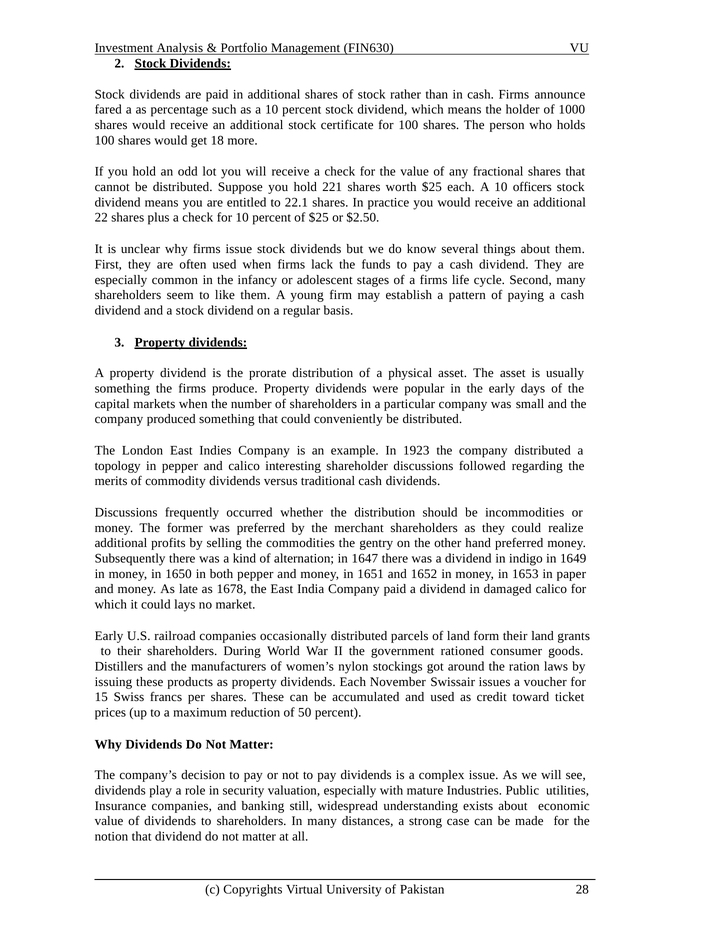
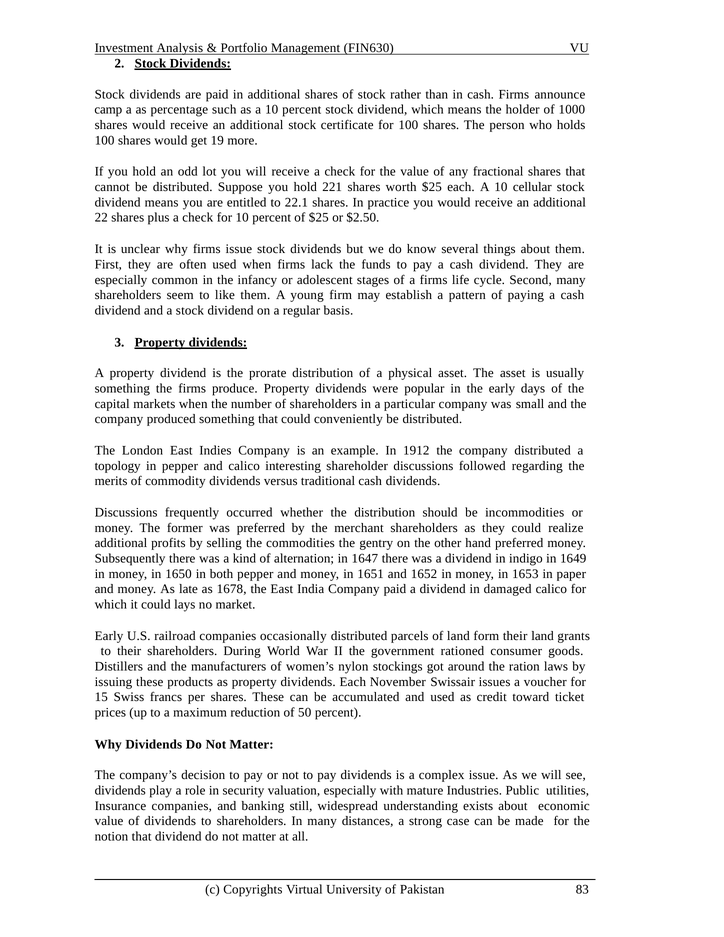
fared: fared -> camp
18: 18 -> 19
officers: officers -> cellular
1923: 1923 -> 1912
28: 28 -> 83
